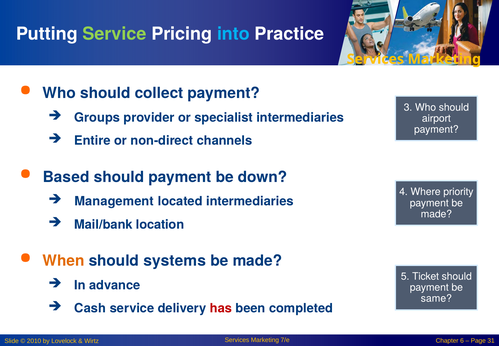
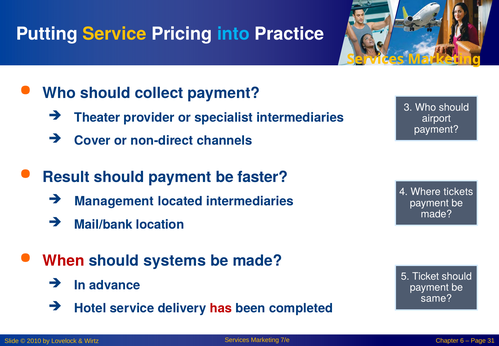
Service at (115, 34) colour: light green -> yellow
Groups: Groups -> Theater
Entire: Entire -> Cover
Based: Based -> Result
down: down -> faster
priority: priority -> tickets
When colour: orange -> red
Cash: Cash -> Hotel
